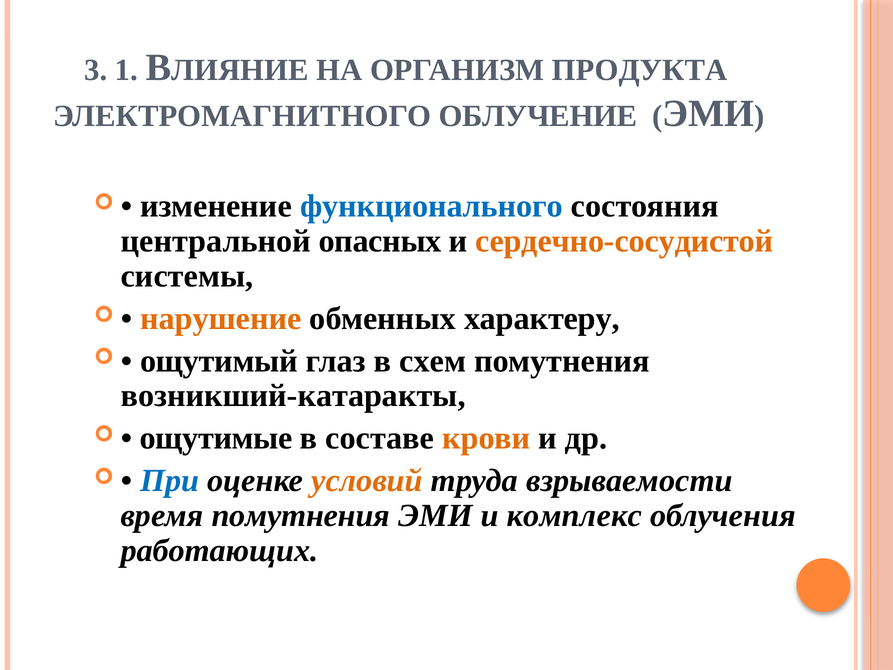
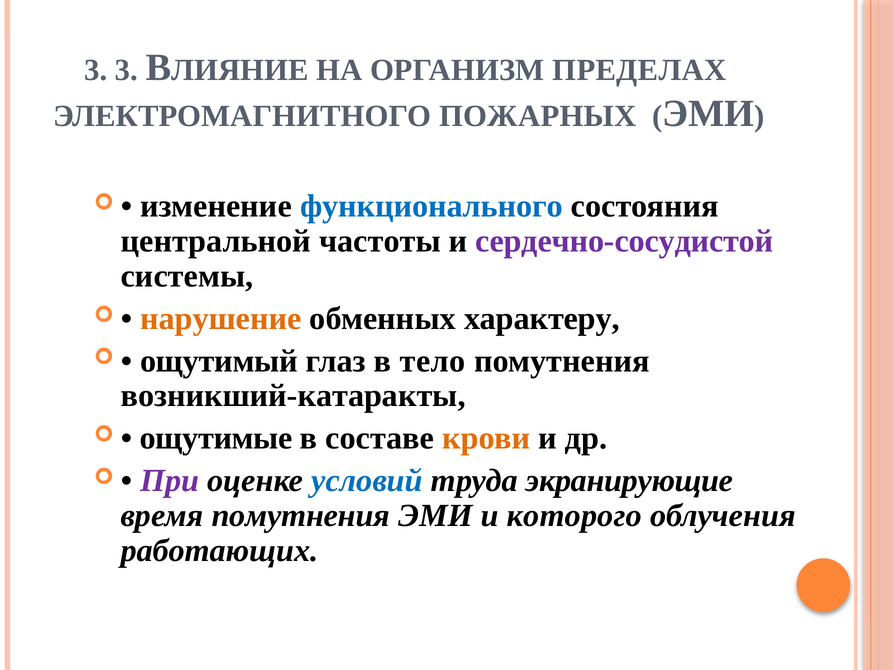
3 1: 1 -> 3
ПРОДУКТА: ПРОДУКТА -> ПРЕДЕЛАХ
ОБЛУЧЕНИЕ: ОБЛУЧЕНИЕ -> ПОЖАРНЫХ
опасных: опасных -> частоты
сердечно-сосудистой colour: orange -> purple
схем: схем -> тело
При colour: blue -> purple
условий colour: orange -> blue
взрываемости: взрываемости -> экранирующие
комплекс: комплекс -> которого
